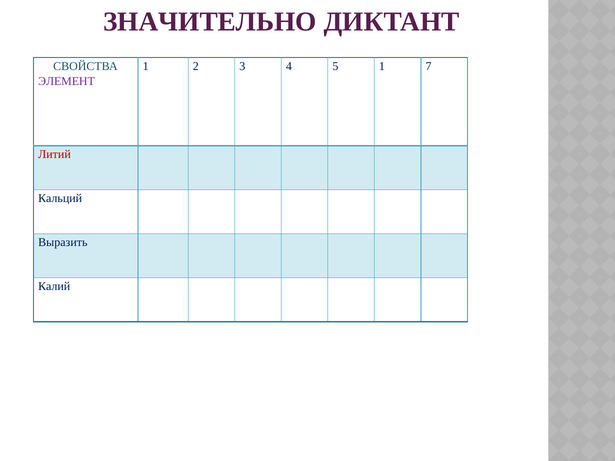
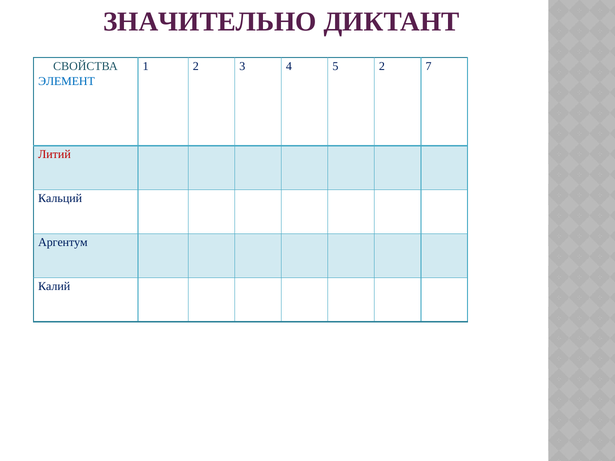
5 1: 1 -> 2
ЭЛЕМЕНТ colour: purple -> blue
Выразить: Выразить -> Аргентум
